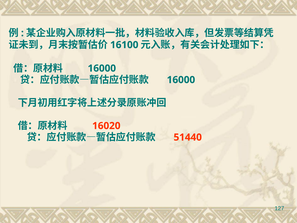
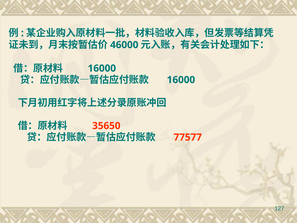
16100: 16100 -> 46000
16020: 16020 -> 35650
51440: 51440 -> 77577
